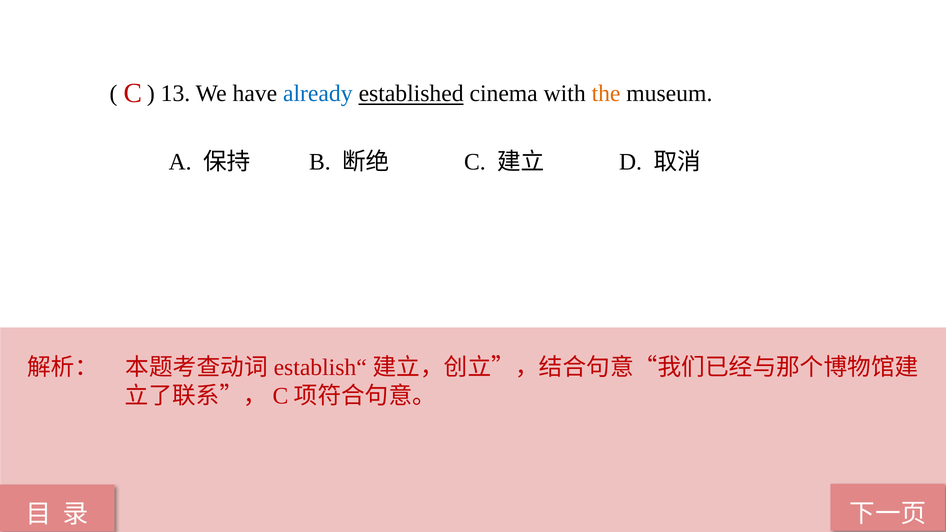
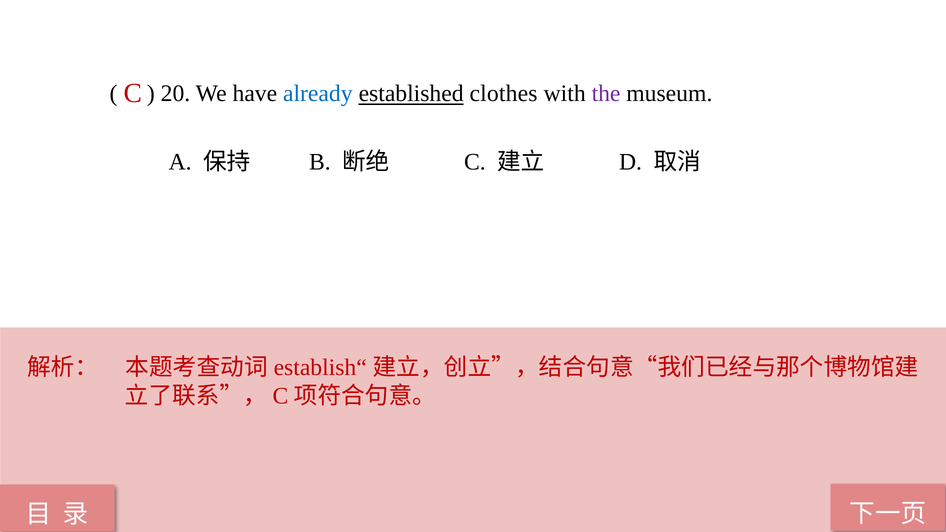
13: 13 -> 20
cinema: cinema -> clothes
the colour: orange -> purple
